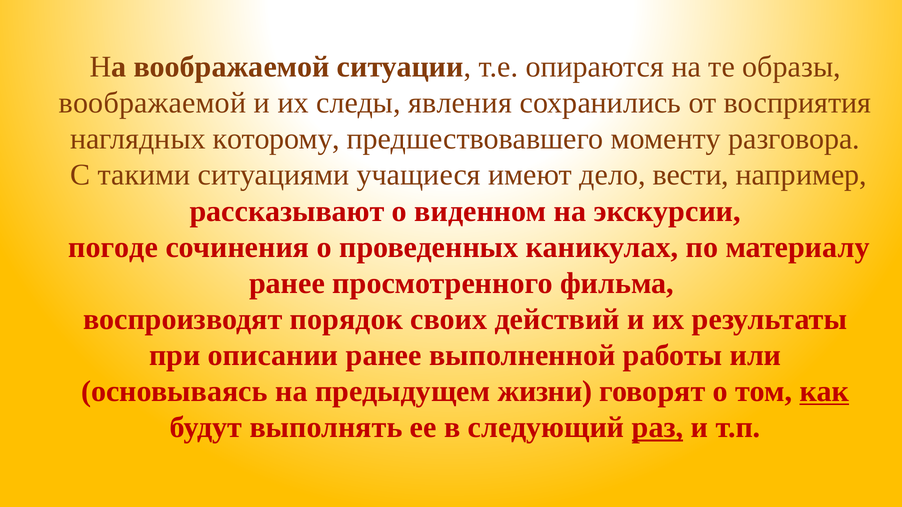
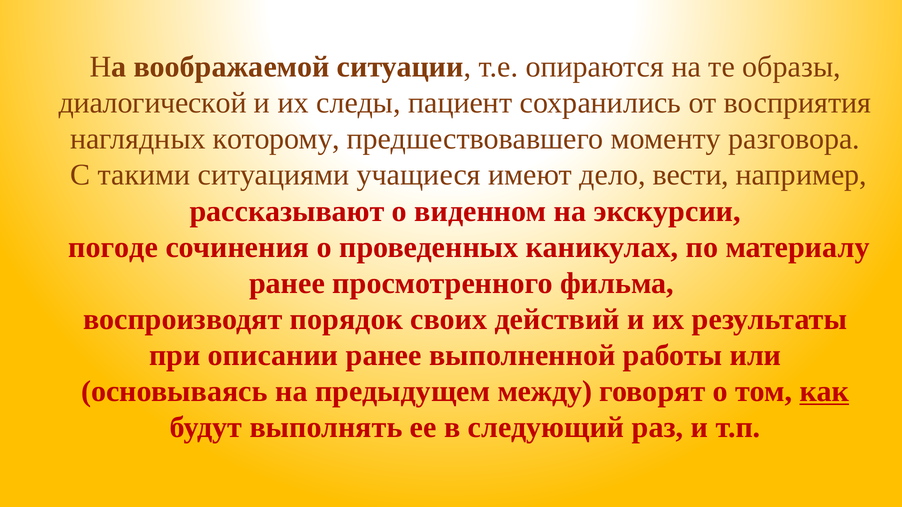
воображаемой at (153, 103): воображаемой -> диалогической
явления: явления -> пациент
жизни: жизни -> между
раз underline: present -> none
